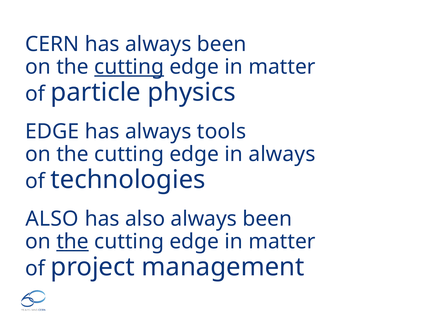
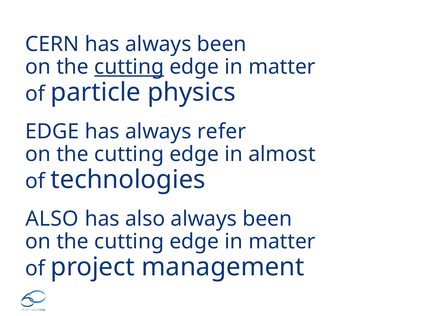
tools: tools -> refer
in always: always -> almost
the at (73, 241) underline: present -> none
